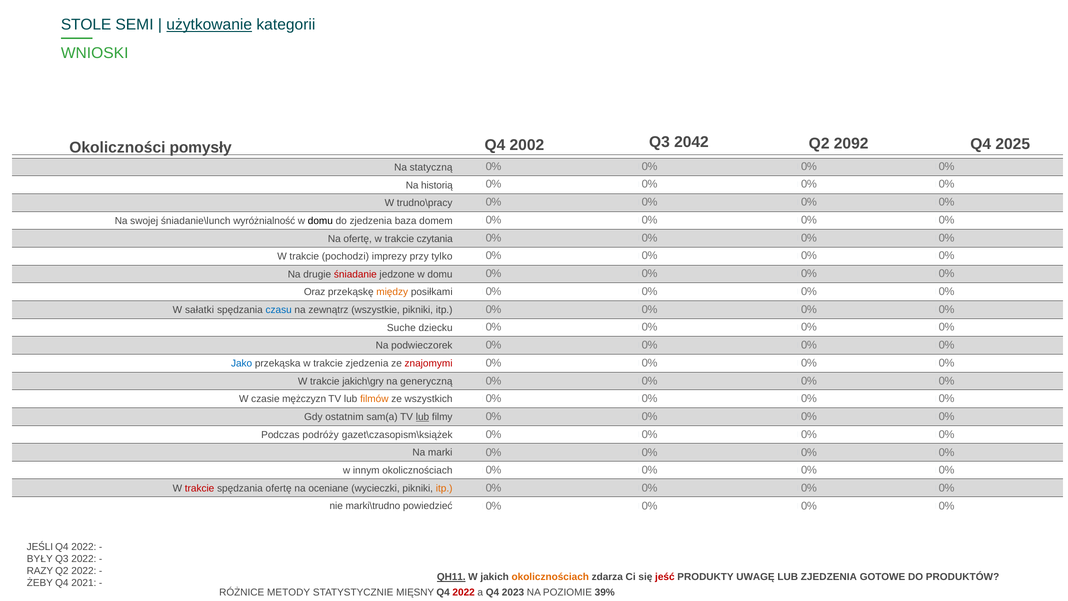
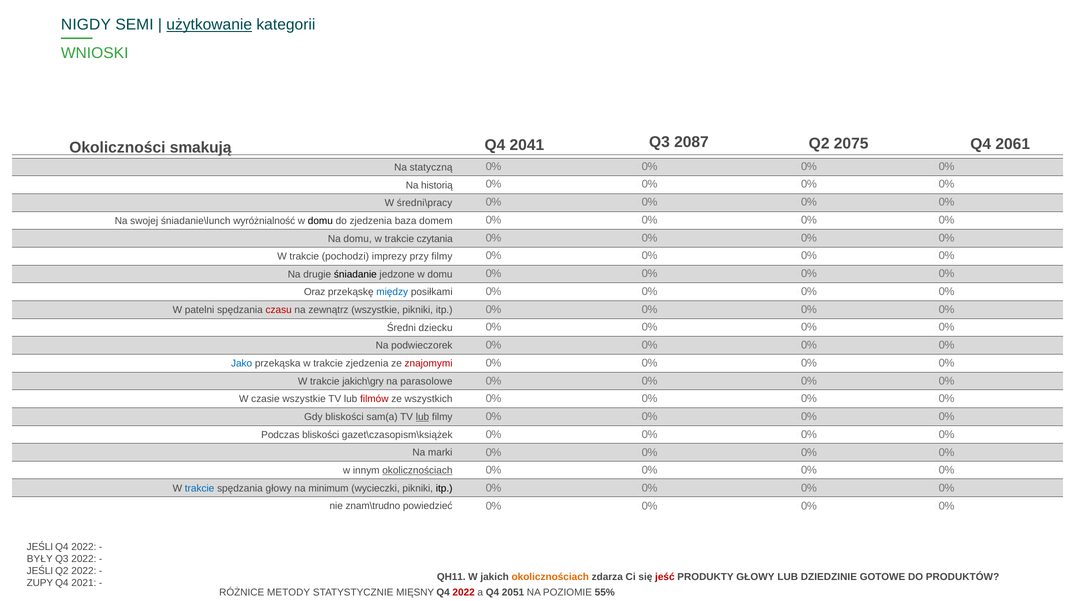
STOLE: STOLE -> NIGDY
2042: 2042 -> 2087
2092: 2092 -> 2075
2025: 2025 -> 2061
2002: 2002 -> 2041
pomysły: pomysły -> smakują
trudno\pracy: trudno\pracy -> średni\pracy
Na ofertę: ofertę -> domu
przy tylko: tylko -> filmy
śniadanie colour: red -> black
między colour: orange -> blue
sałatki: sałatki -> patelni
czasu colour: blue -> red
Suche: Suche -> Średni
generyczną: generyczną -> parasolowe
czasie mężczyzn: mężczyzn -> wszystkie
filmów colour: orange -> red
Gdy ostatnim: ostatnim -> bliskości
Podczas podróży: podróży -> bliskości
okolicznościach at (417, 470) underline: none -> present
trakcie at (200, 488) colour: red -> blue
spędzania ofertę: ofertę -> głowy
oceniane: oceniane -> minimum
itp at (444, 488) colour: orange -> black
marki\trudno: marki\trudno -> znam\trudno
RAZY at (40, 571): RAZY -> JEŚLI
QH11 underline: present -> none
PRODUKTY UWAGĘ: UWAGĘ -> GŁOWY
LUB ZJEDZENIA: ZJEDZENIA -> DZIEDZINIE
ŻEBY: ŻEBY -> ZUPY
2023: 2023 -> 2051
39%: 39% -> 55%
